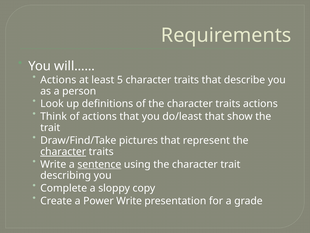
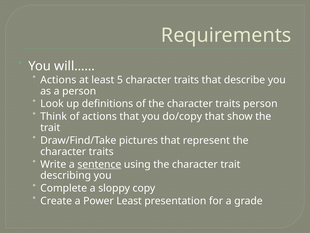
traits actions: actions -> person
do/least: do/least -> do/copy
character at (63, 151) underline: present -> none
Power Write: Write -> Least
